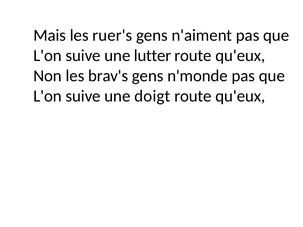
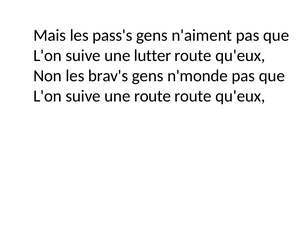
ruer's: ruer's -> pass's
une doigt: doigt -> route
